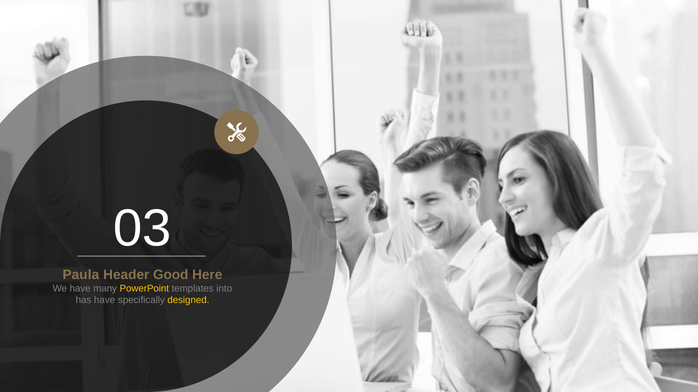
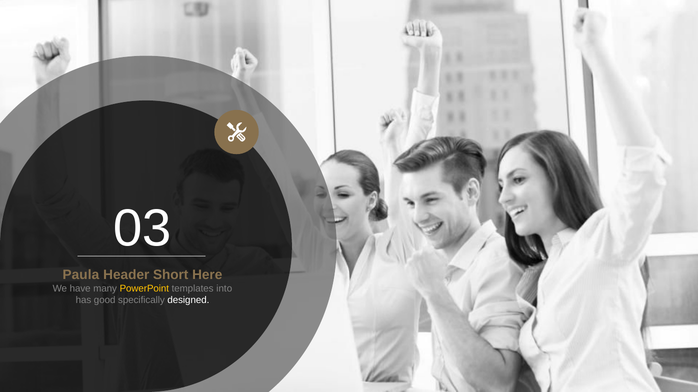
Good: Good -> Short
has have: have -> good
designed colour: yellow -> white
